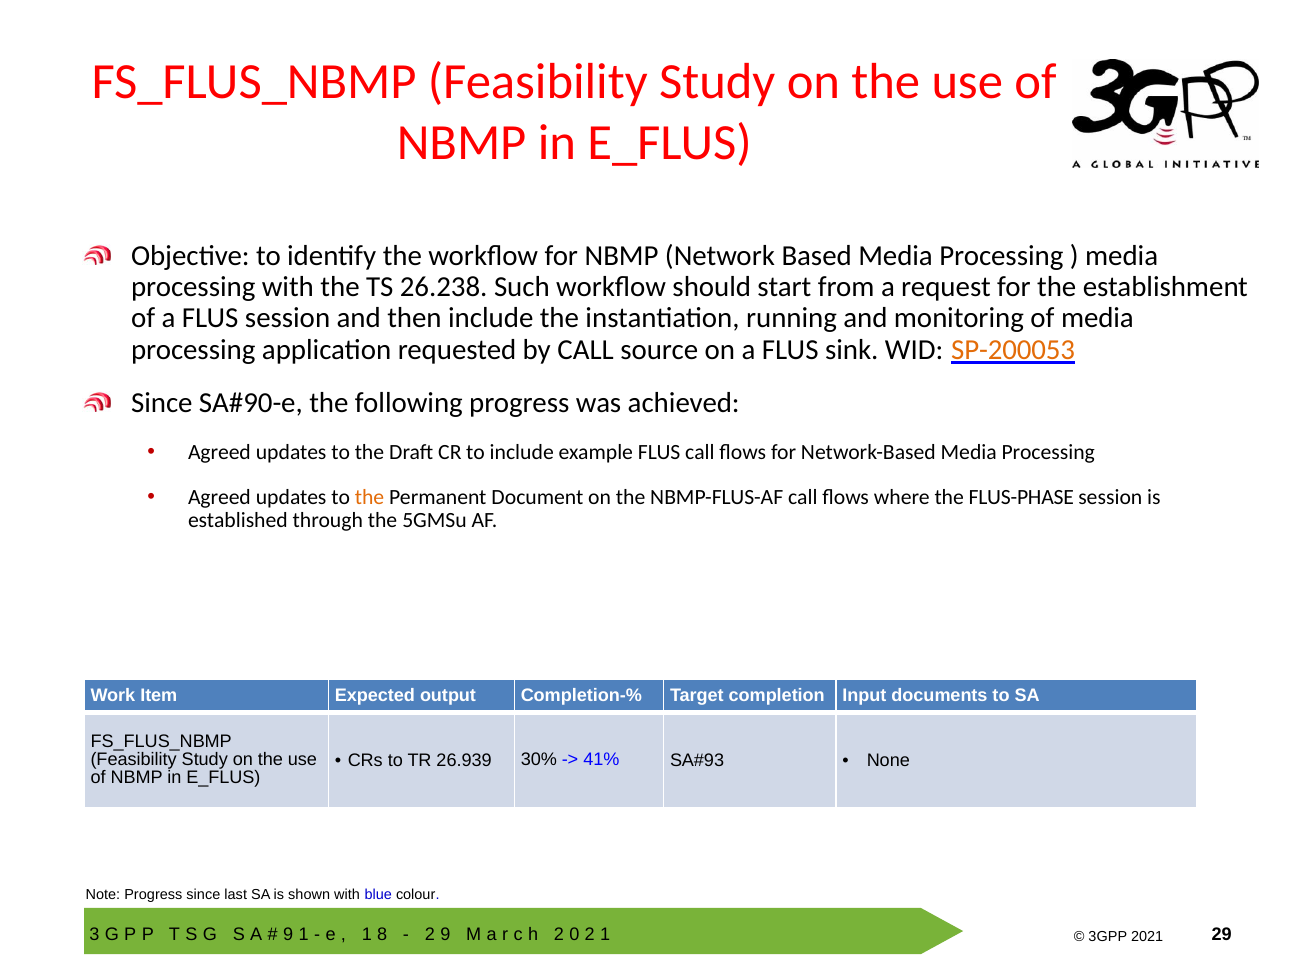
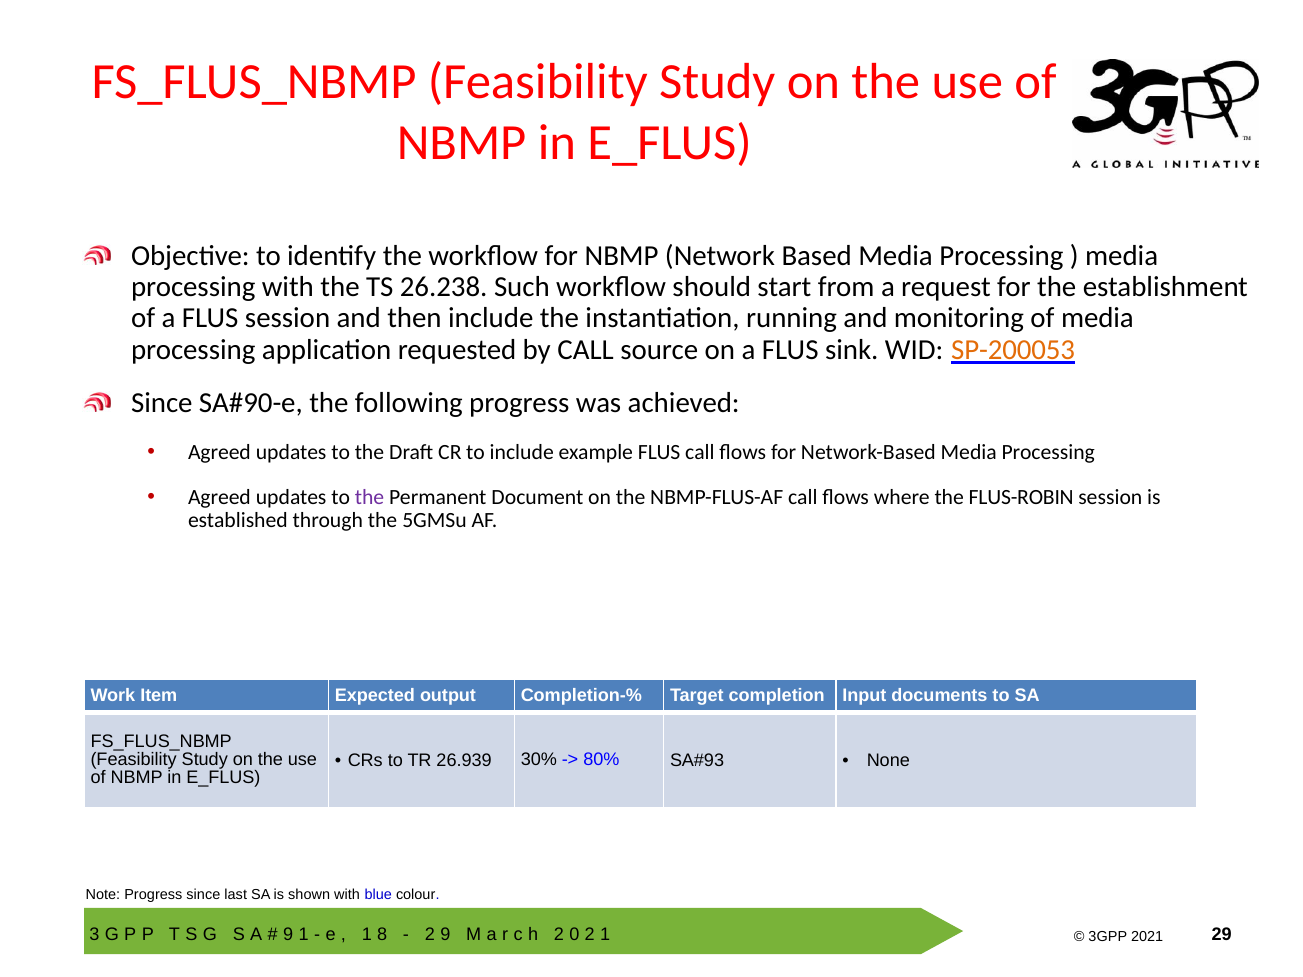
the at (370, 497) colour: orange -> purple
FLUS-PHASE: FLUS-PHASE -> FLUS-ROBIN
41%: 41% -> 80%
